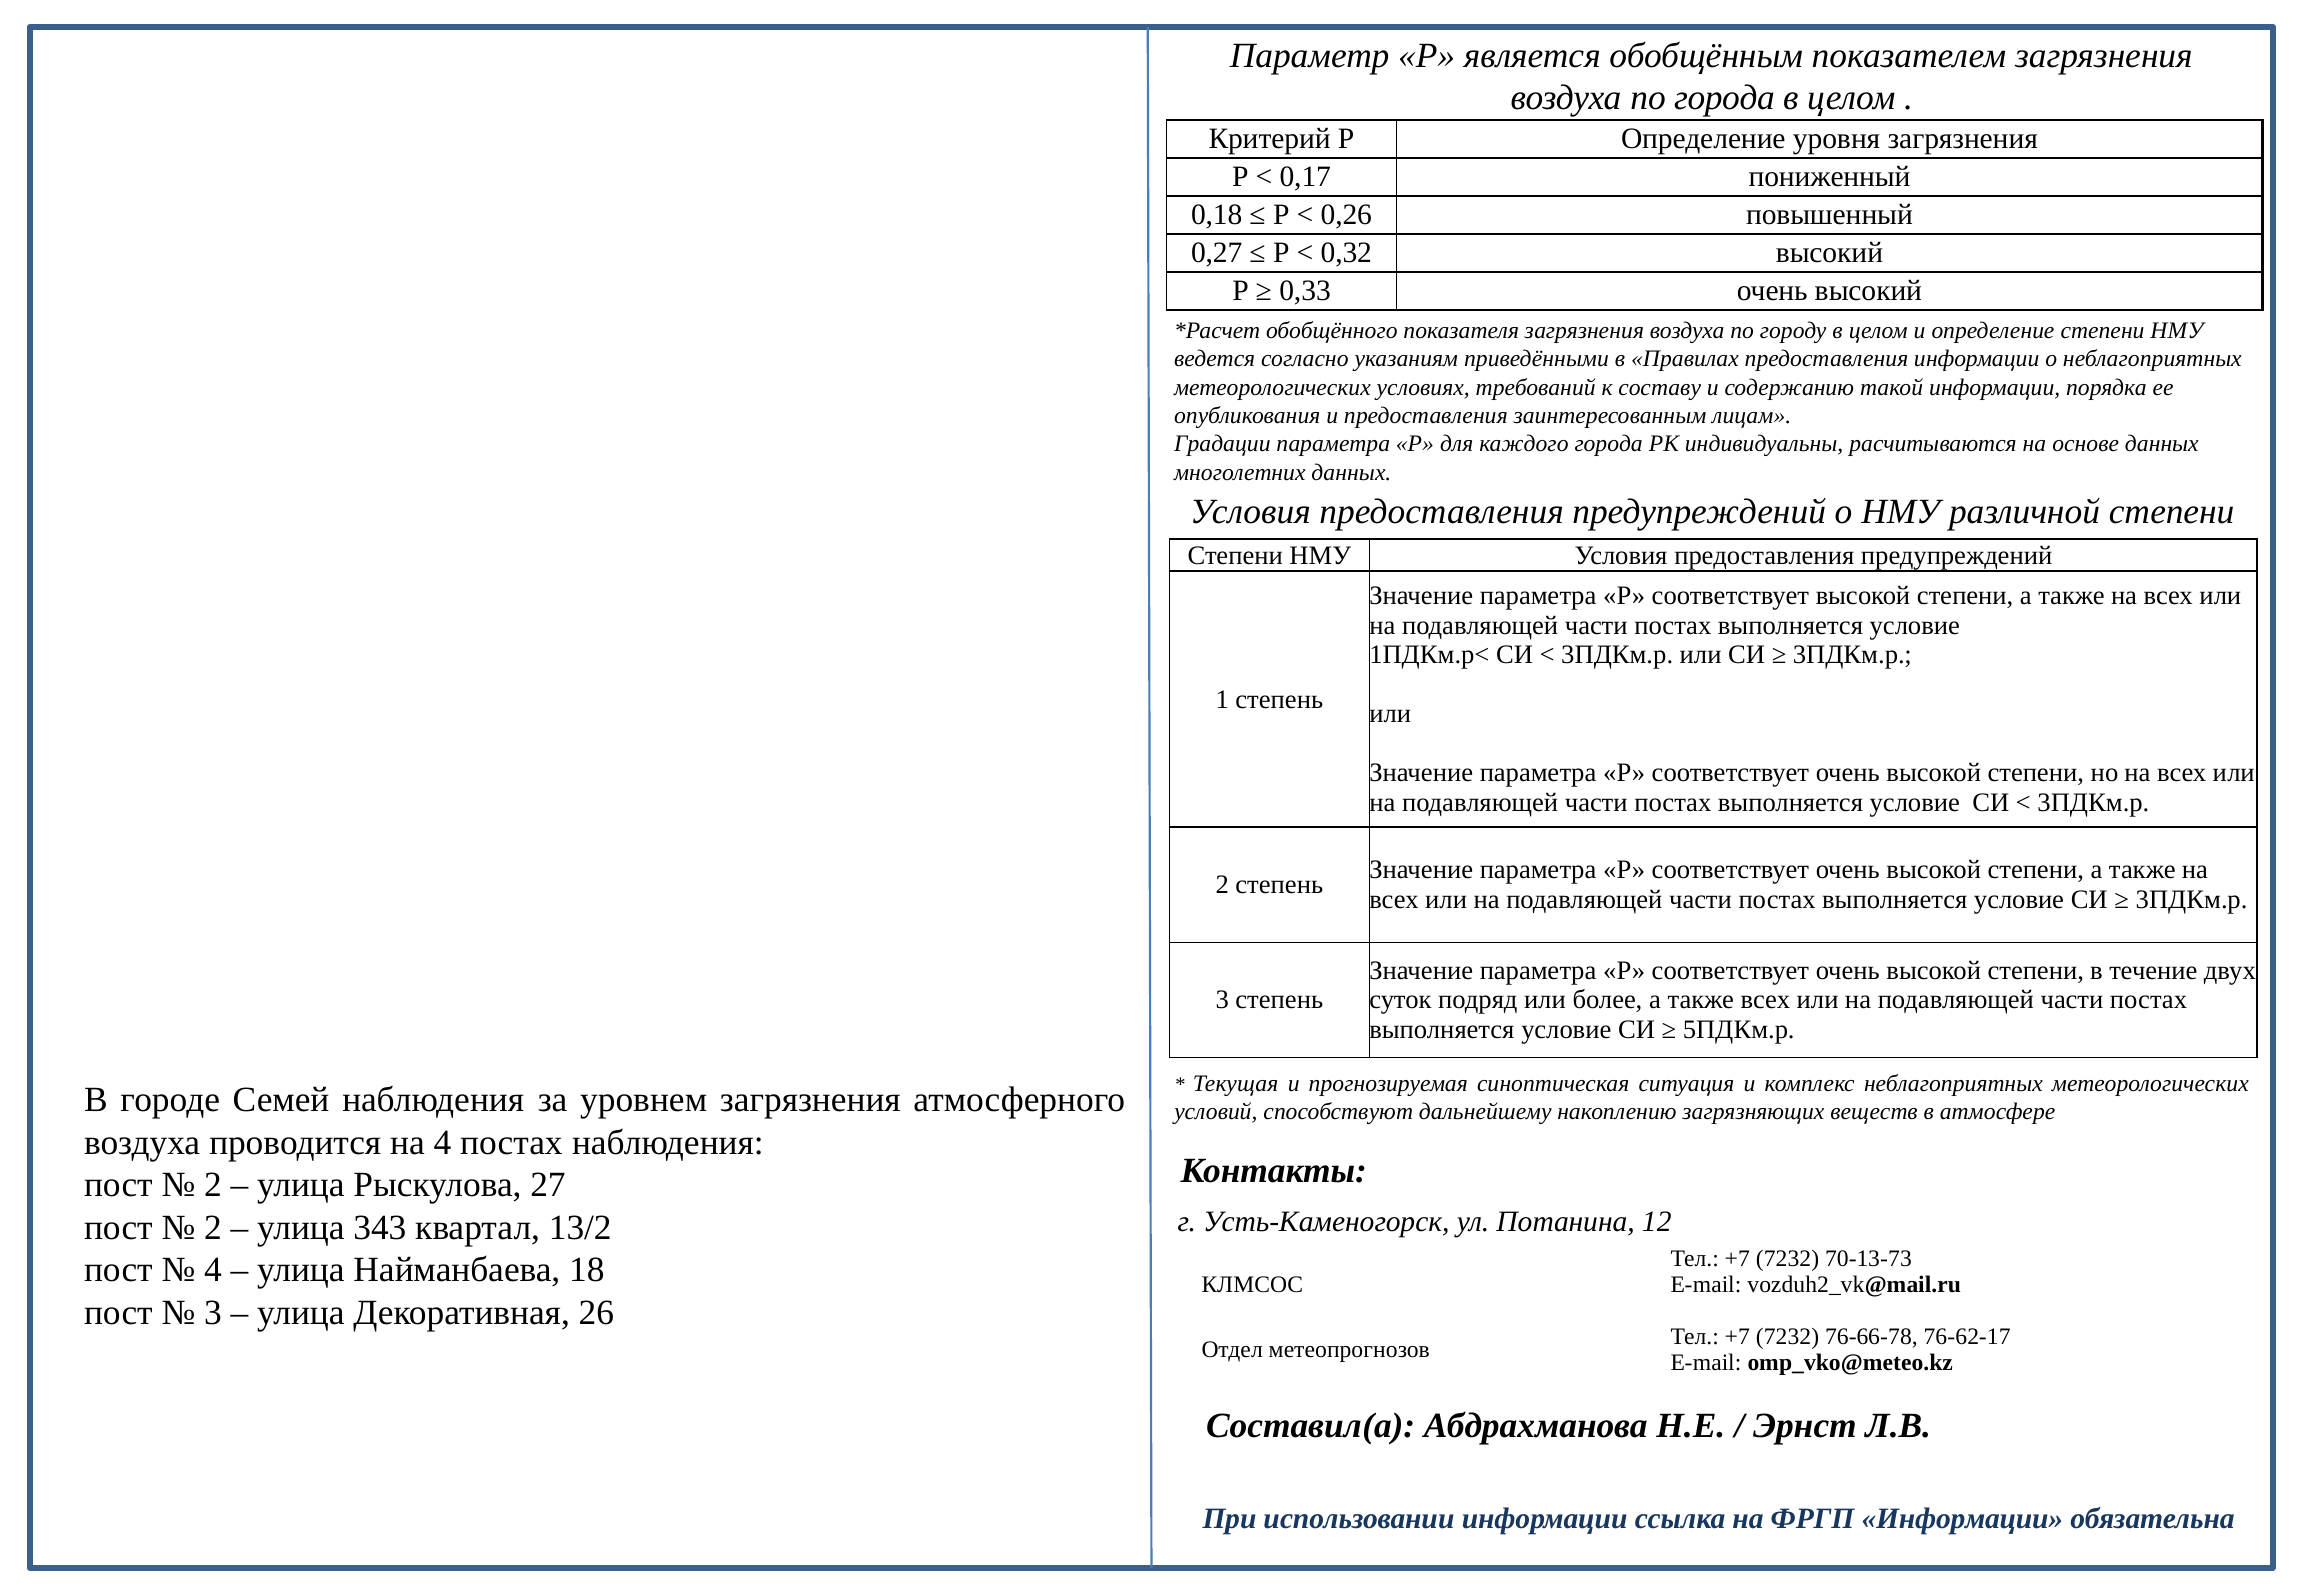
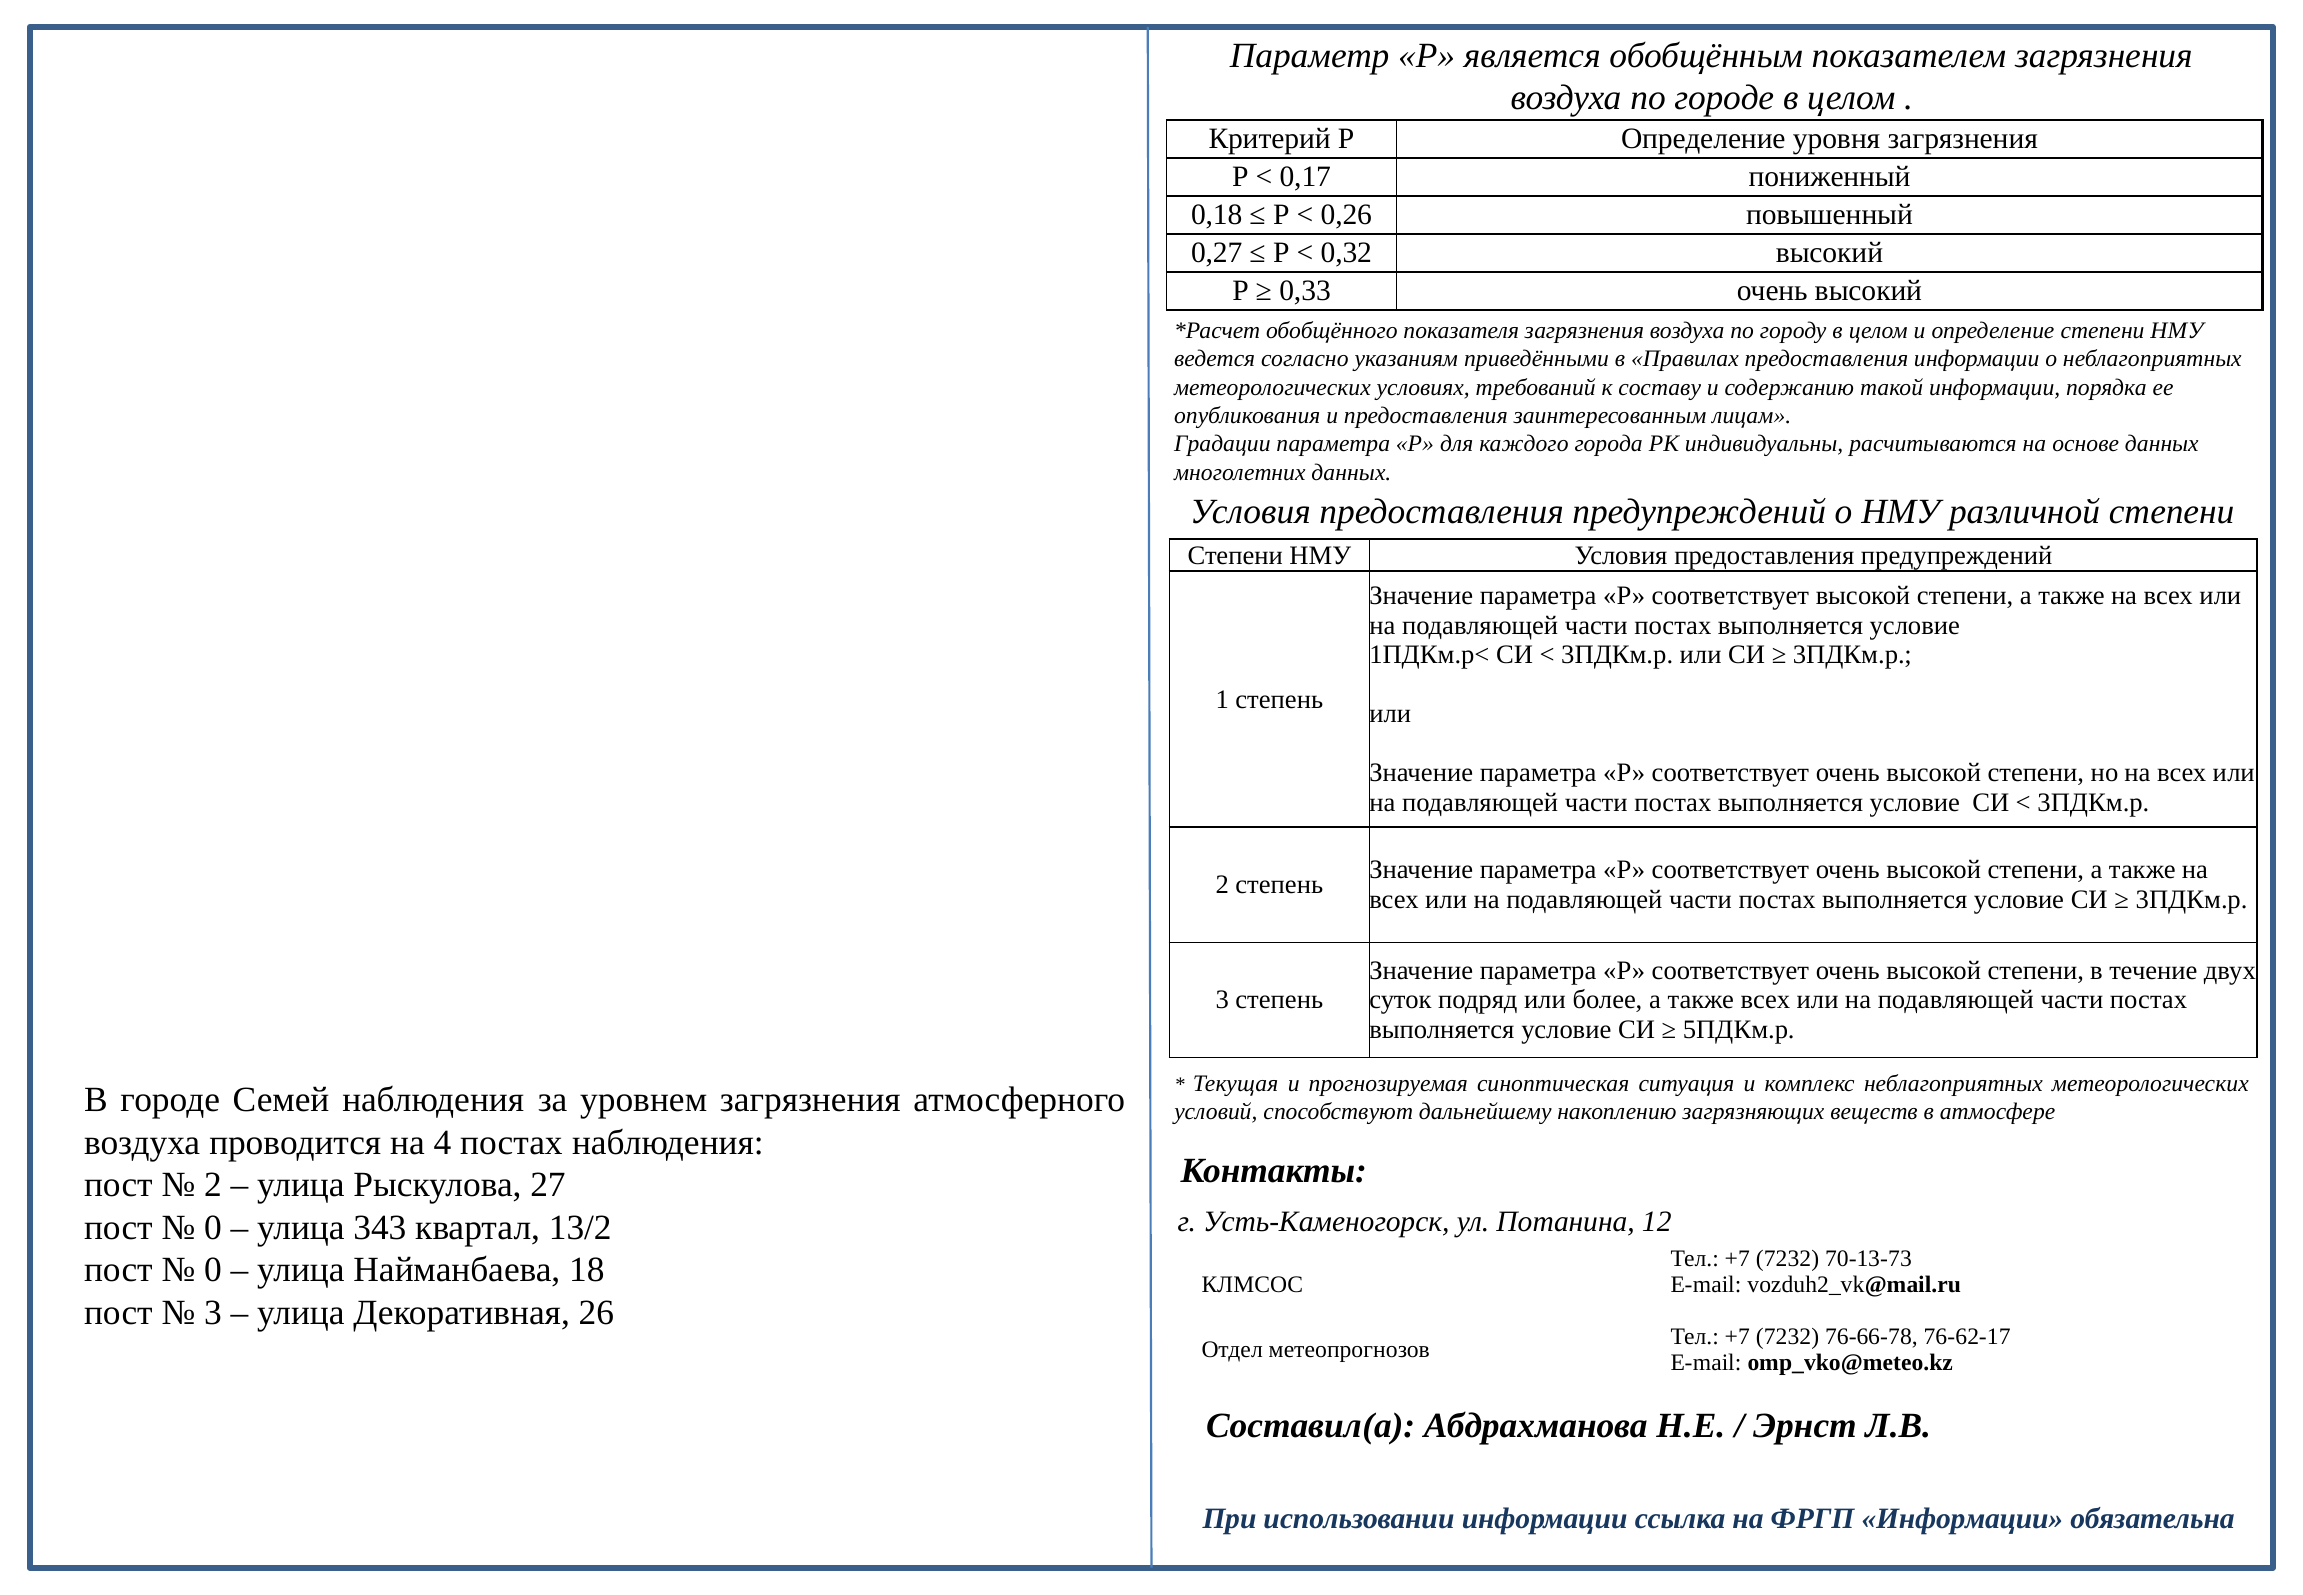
по города: города -> городе
2 at (213, 1227): 2 -> 0
4 at (213, 1270): 4 -> 0
